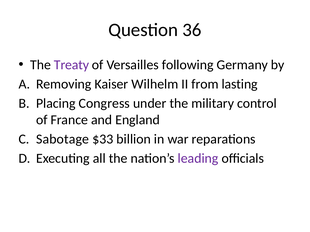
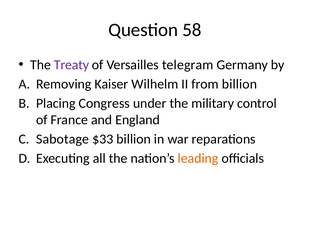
36: 36 -> 58
following: following -> telegram
from lasting: lasting -> billion
leading colour: purple -> orange
